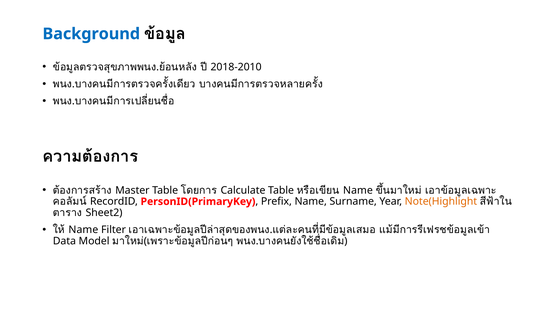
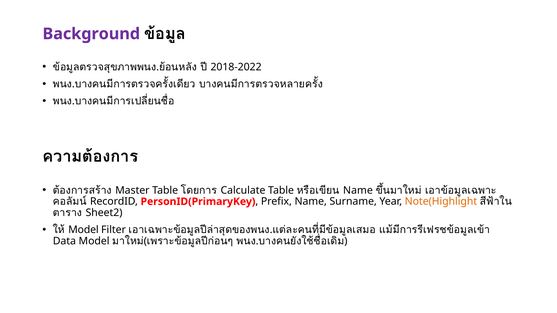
Background colour: blue -> purple
2018-2010: 2018-2010 -> 2018-2022
Name at (83, 230): Name -> Model
